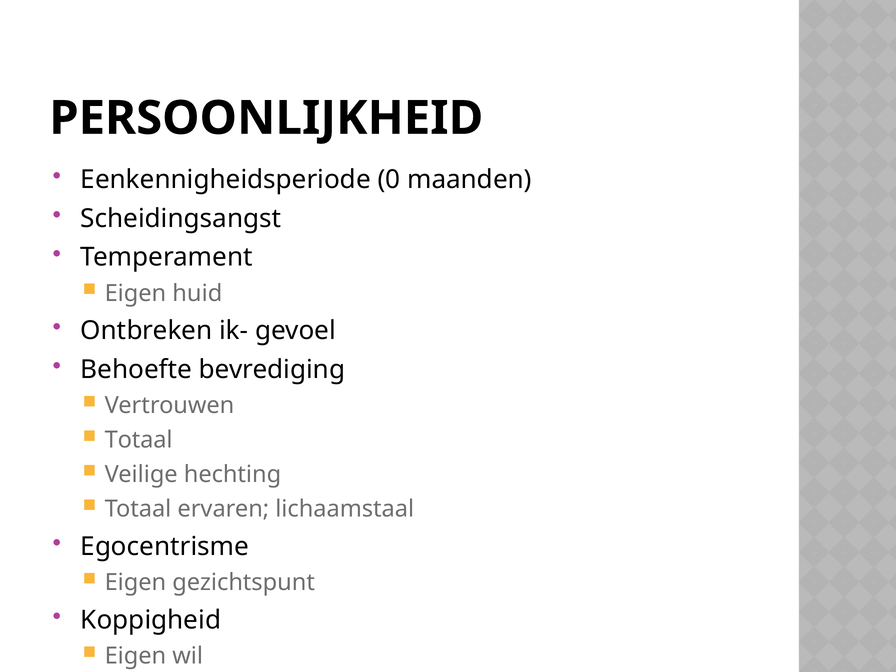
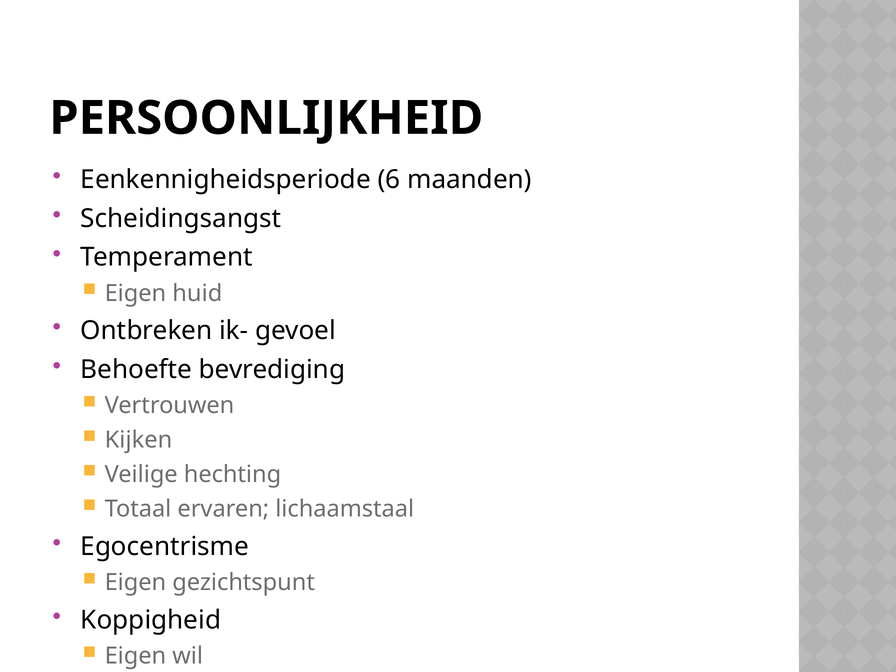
0: 0 -> 6
Totaal at (139, 440): Totaal -> Kijken
